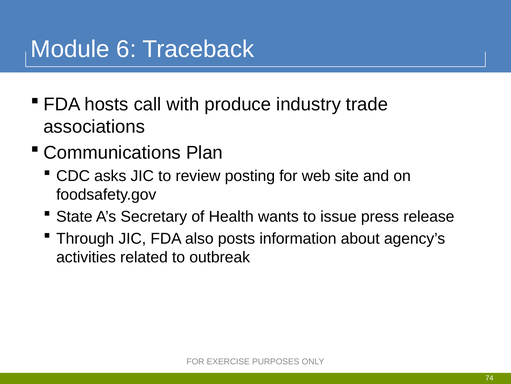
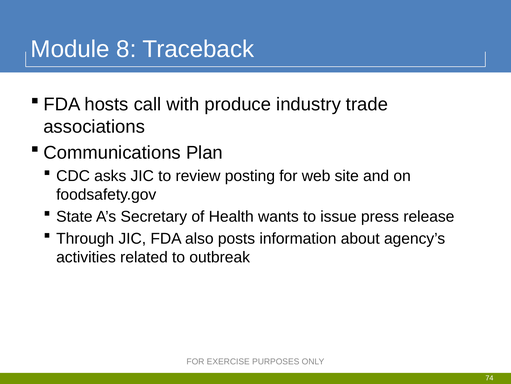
6: 6 -> 8
